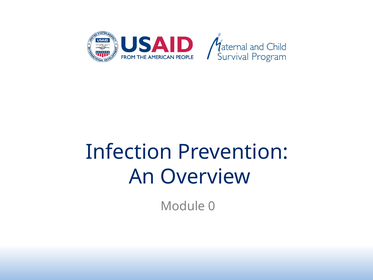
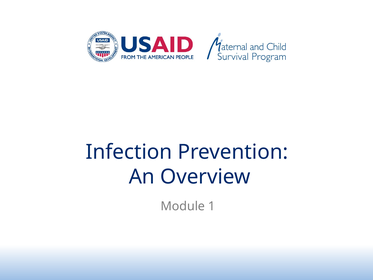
0: 0 -> 1
